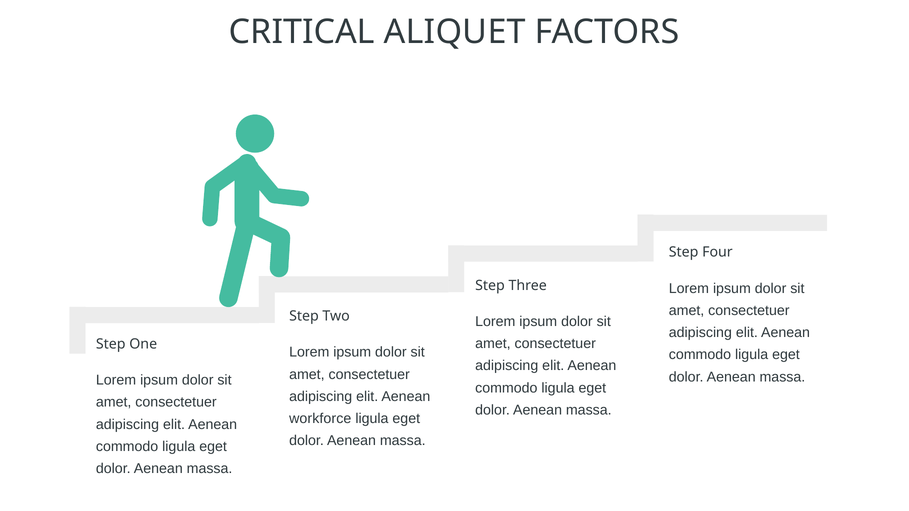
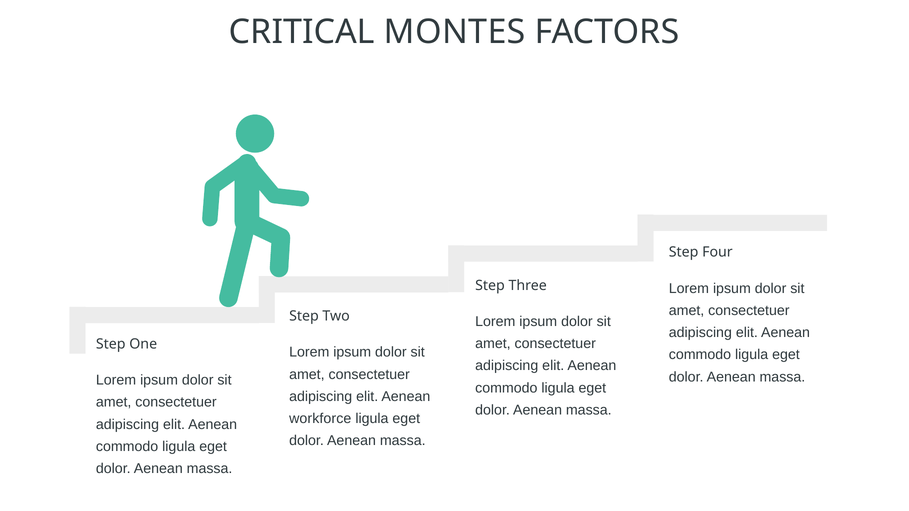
ALIQUET: ALIQUET -> MONTES
